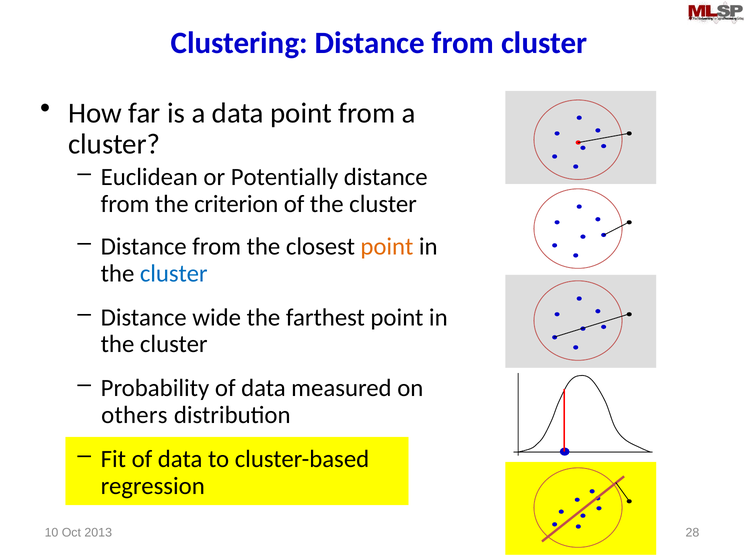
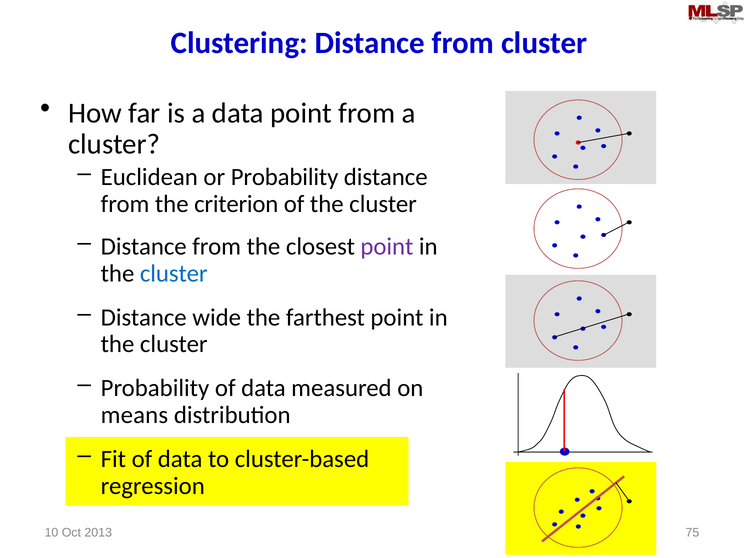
or Potentially: Potentially -> Probability
point at (387, 247) colour: orange -> purple
others: others -> means
28: 28 -> 75
